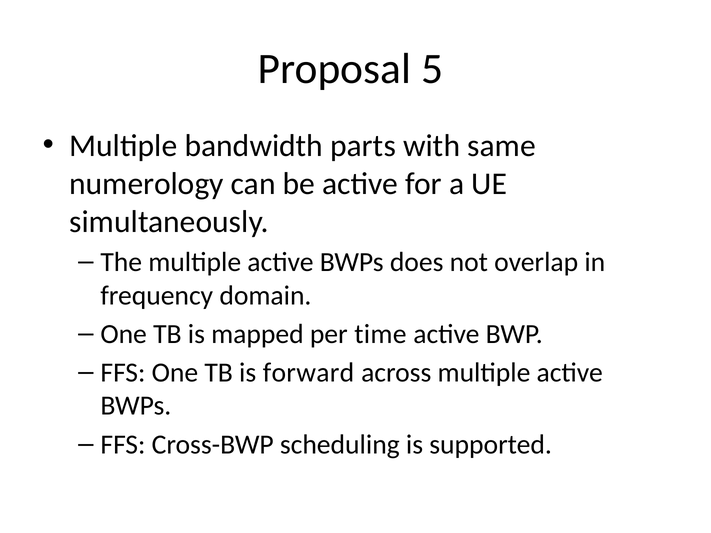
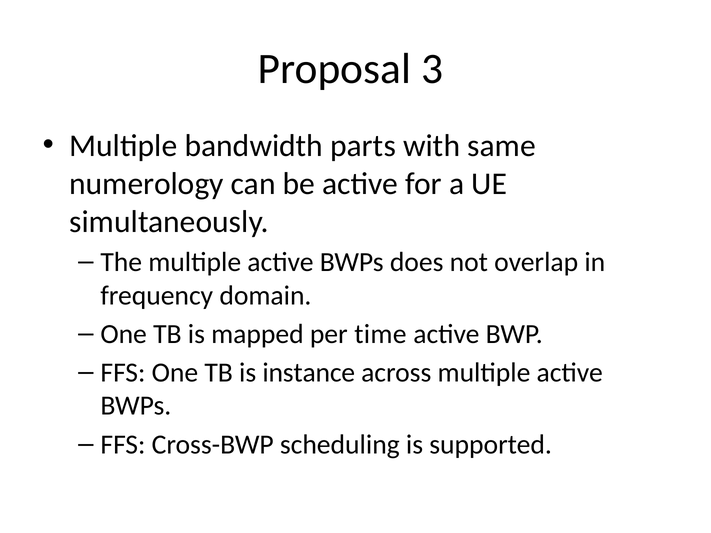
5: 5 -> 3
forward: forward -> instance
